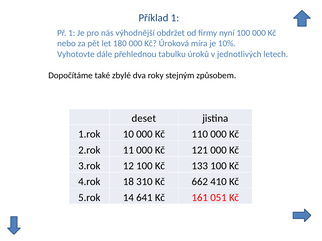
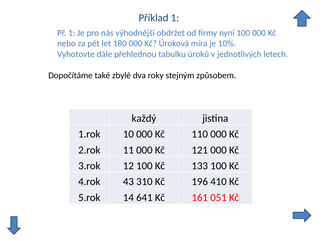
deset: deset -> každý
18: 18 -> 43
662: 662 -> 196
